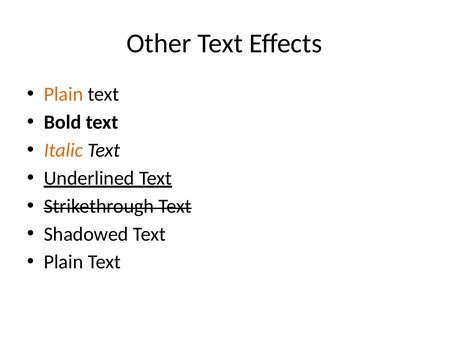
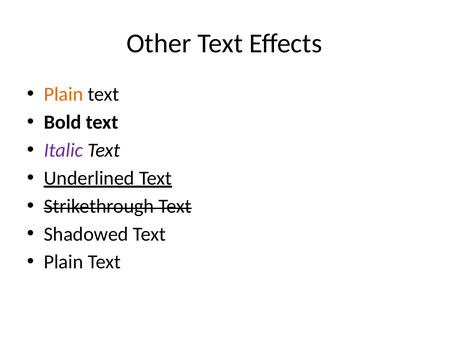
Italic colour: orange -> purple
